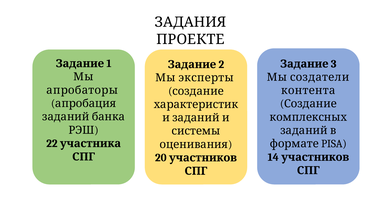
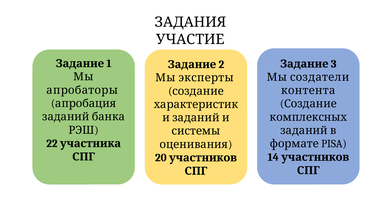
ПРОЕКТЕ: ПРОЕКТЕ -> УЧАСТИЕ
